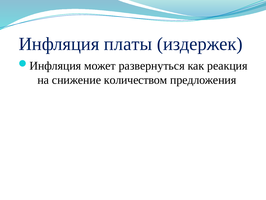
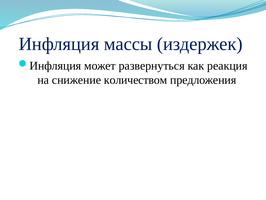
платы: платы -> массы
